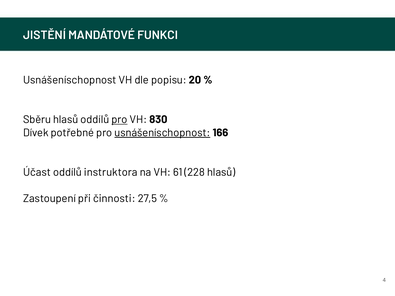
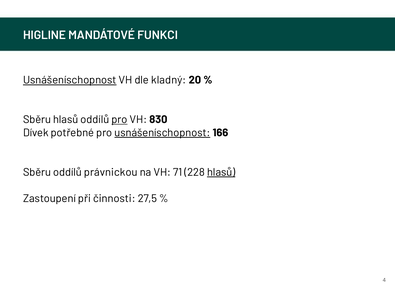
JISTĚNÍ: JISTĚNÍ -> HIGLINE
Usnášeníschopnost at (70, 80) underline: none -> present
popisu: popisu -> kladný
Účast at (37, 172): Účast -> Sběru
instruktora: instruktora -> právnickou
61: 61 -> 71
hlasů at (221, 172) underline: none -> present
